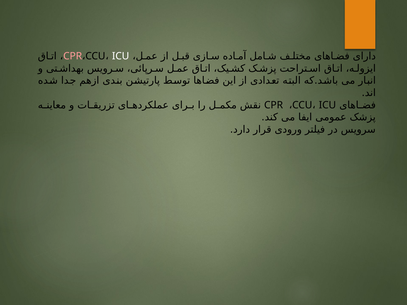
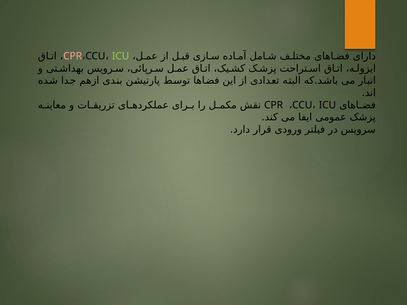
ICU at (121, 56) colour: white -> light green
